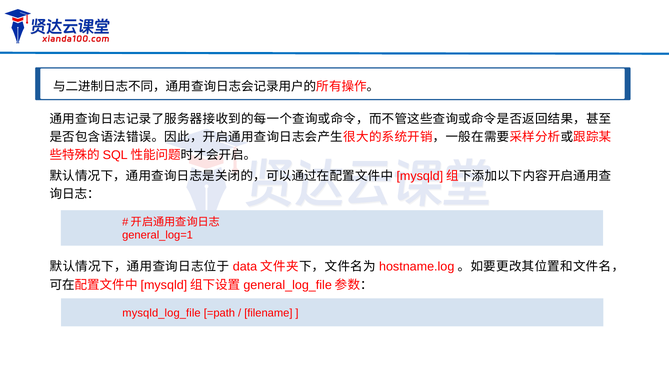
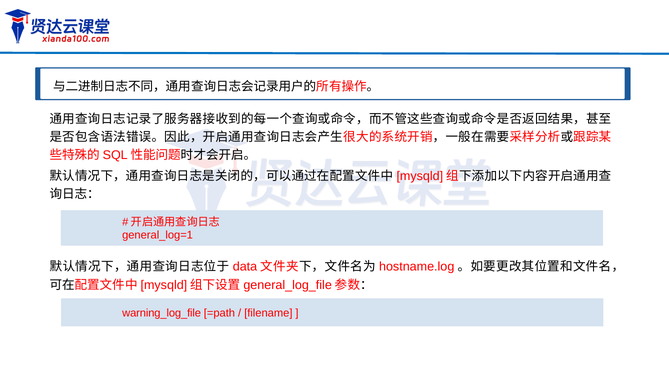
mysqld_log_file: mysqld_log_file -> warning_log_file
